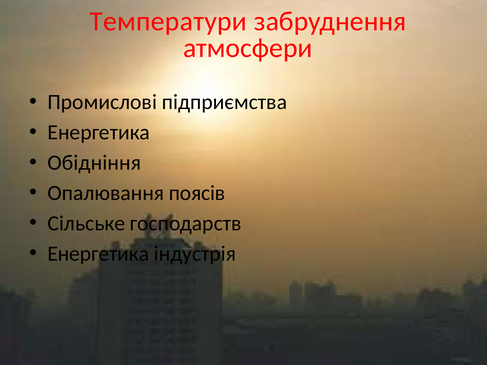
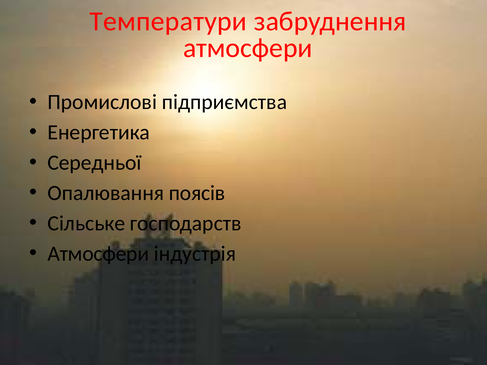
Обідніння: Обідніння -> Середньої
Енергетика at (98, 254): Енергетика -> Атмосфери
